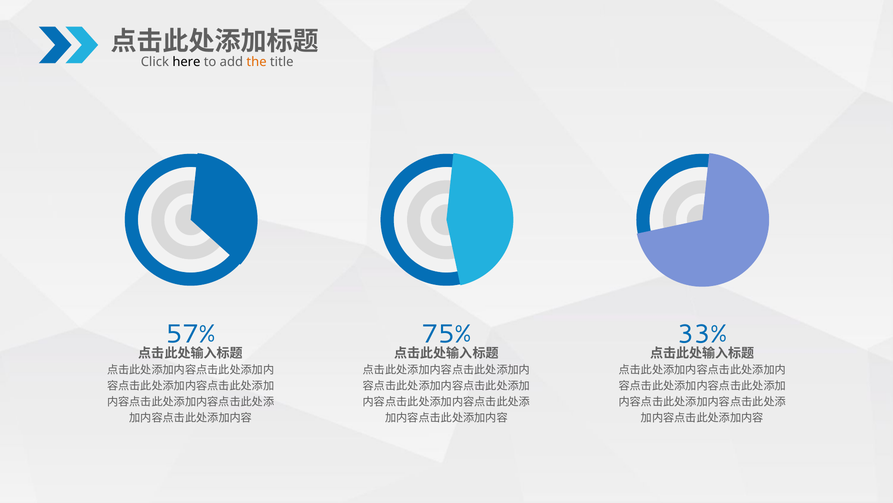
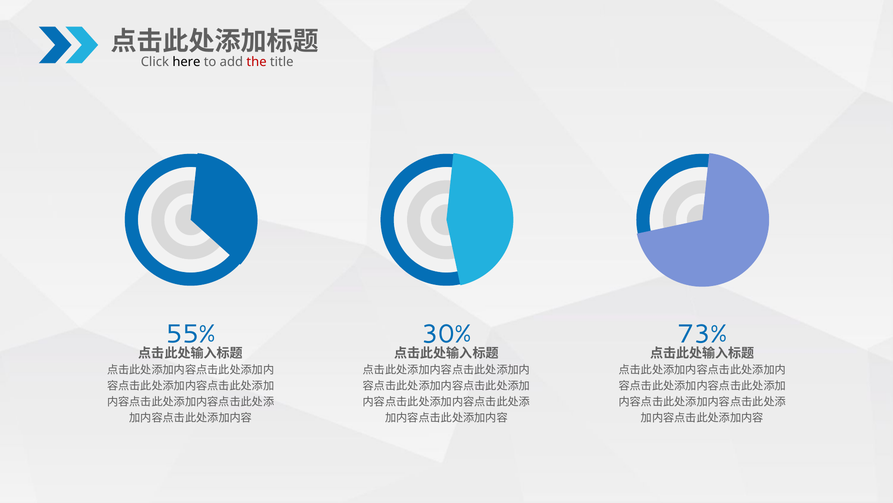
the colour: orange -> red
57%: 57% -> 55%
75%: 75% -> 30%
33%: 33% -> 73%
